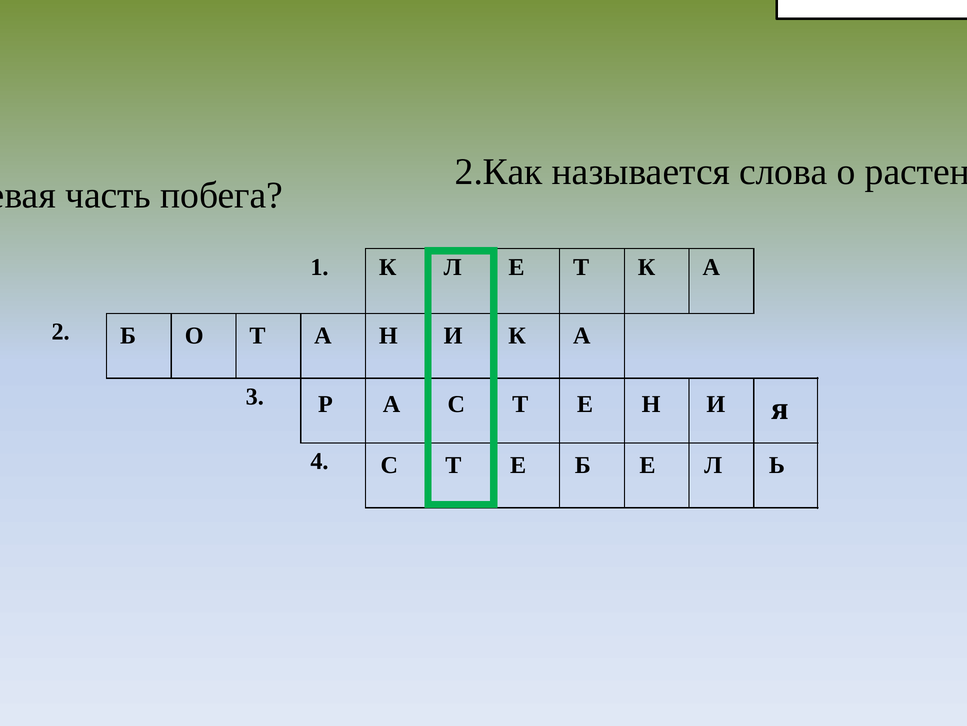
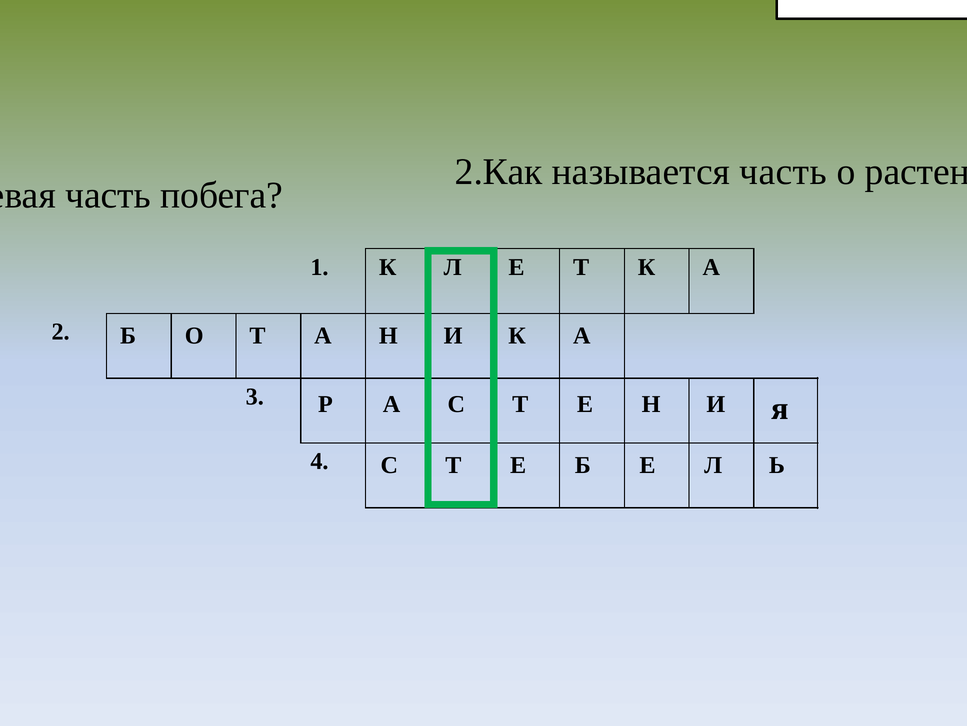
называется слова: слова -> часть
